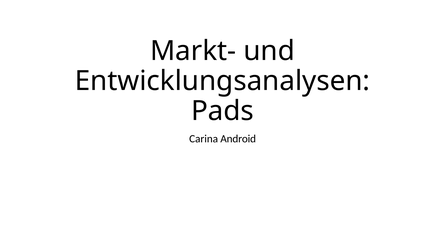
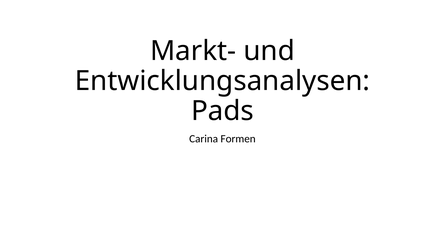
Android: Android -> Formen
